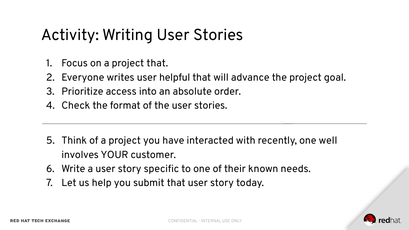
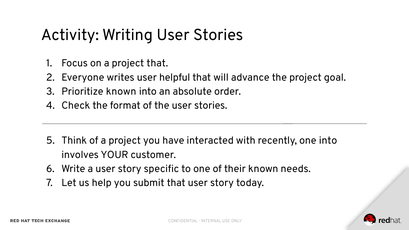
Prioritize access: access -> known
one well: well -> into
